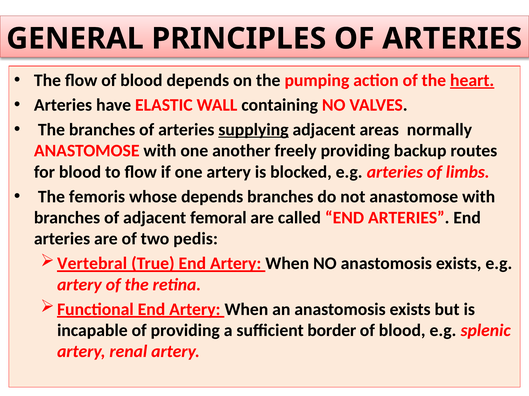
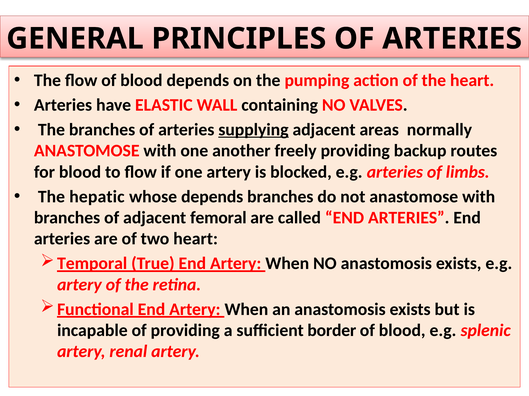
heart at (472, 81) underline: present -> none
femoris: femoris -> hepatic
two pedis: pedis -> heart
Vertebral: Vertebral -> Temporal
